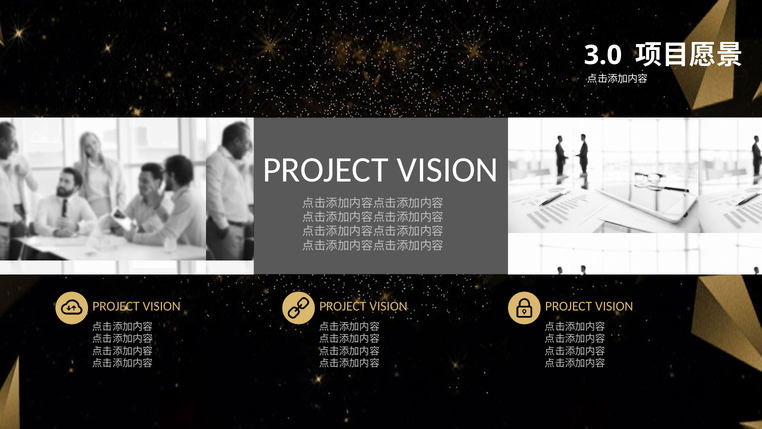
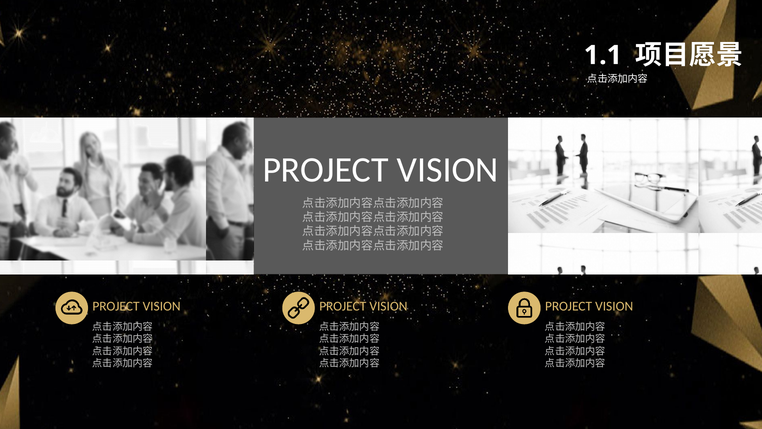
3.0: 3.0 -> 1.1
